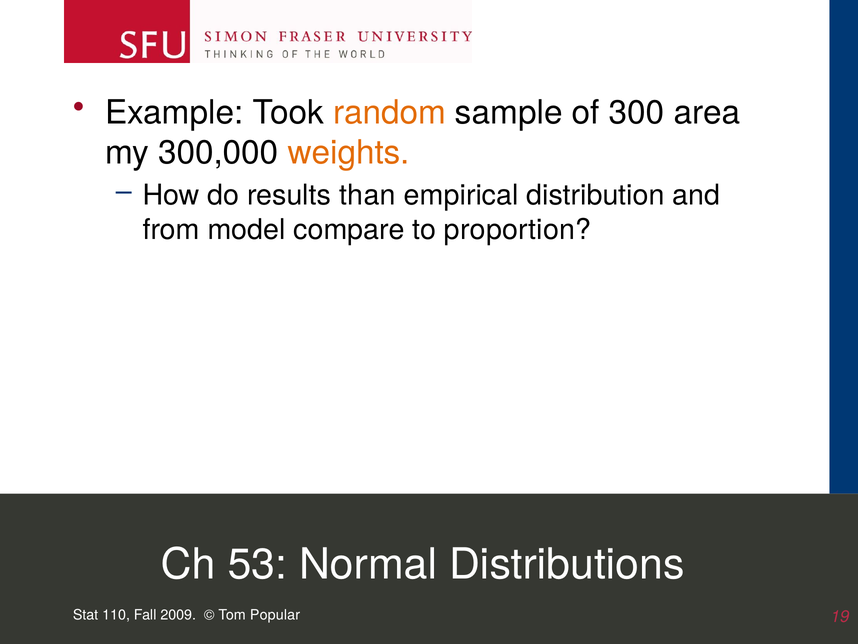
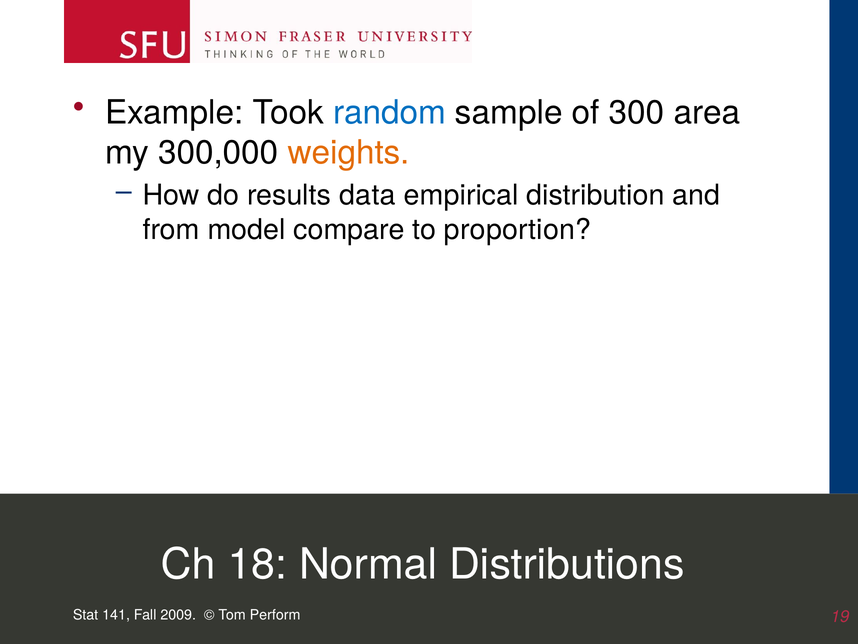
random colour: orange -> blue
than: than -> data
53: 53 -> 18
110: 110 -> 141
Popular: Popular -> Perform
